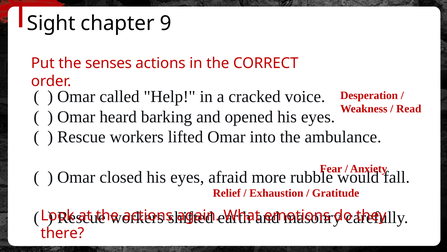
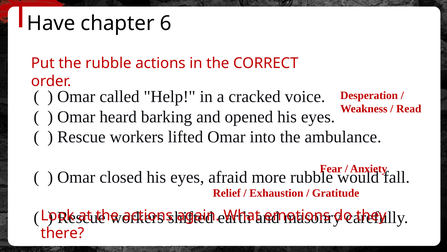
Sight: Sight -> Have
9: 9 -> 6
the senses: senses -> rubble
